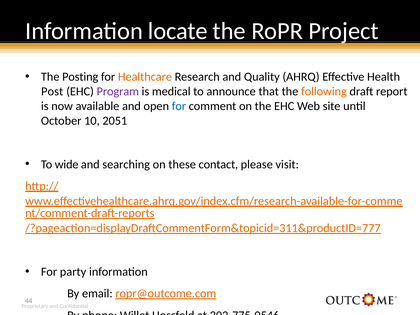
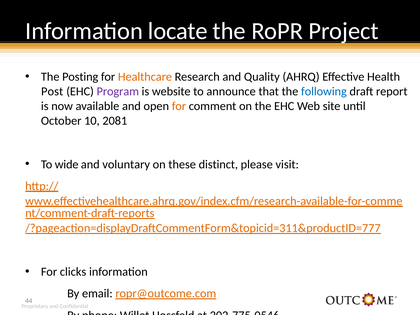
medical: medical -> website
following colour: orange -> blue
for at (179, 106) colour: blue -> orange
2051: 2051 -> 2081
searching: searching -> voluntary
contact: contact -> distinct
party: party -> clicks
